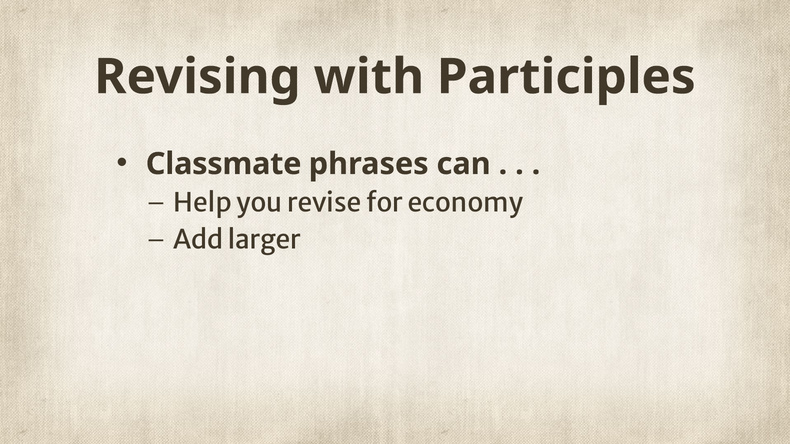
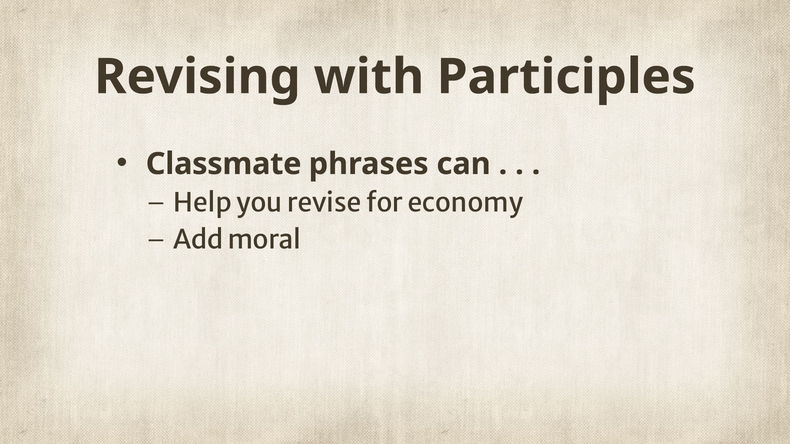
larger: larger -> moral
